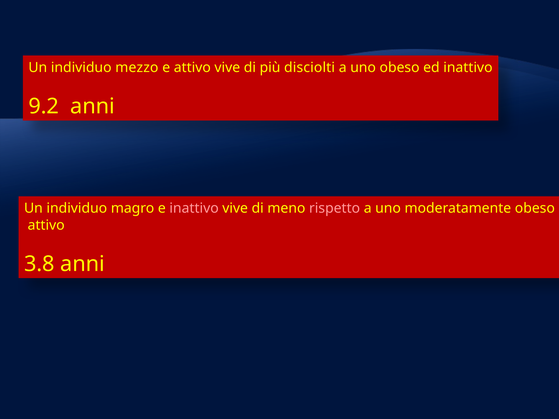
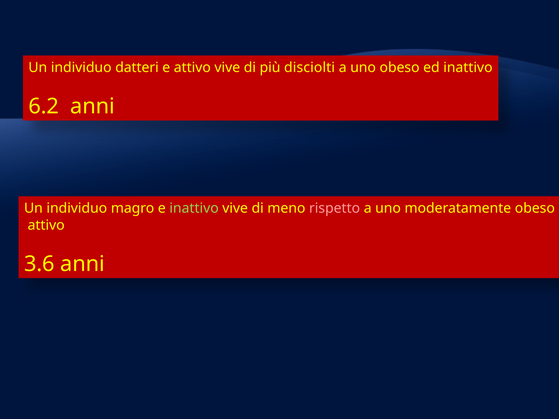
mezzo: mezzo -> datteri
9.2: 9.2 -> 6.2
inattivo at (194, 209) colour: pink -> light green
3.8: 3.8 -> 3.6
